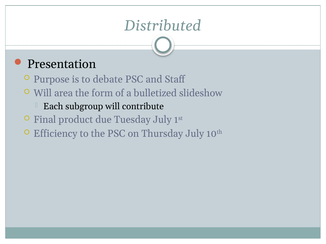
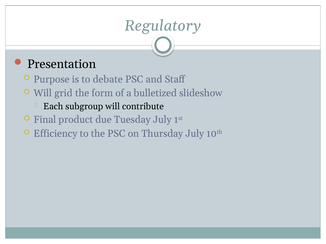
Distributed: Distributed -> Regulatory
area: area -> grid
